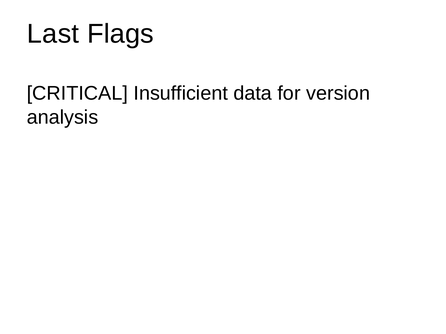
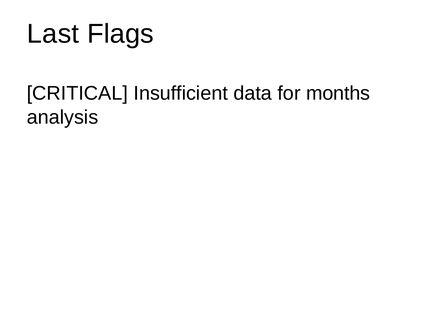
version: version -> months
